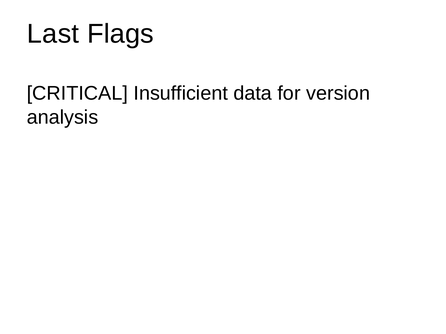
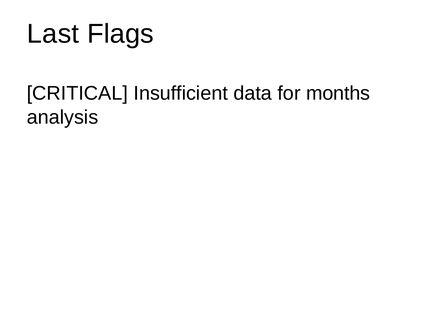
version: version -> months
